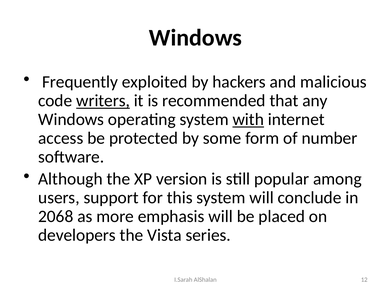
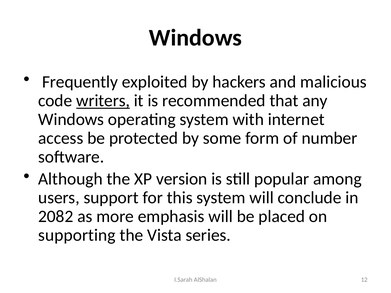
with underline: present -> none
2068: 2068 -> 2082
developers: developers -> supporting
